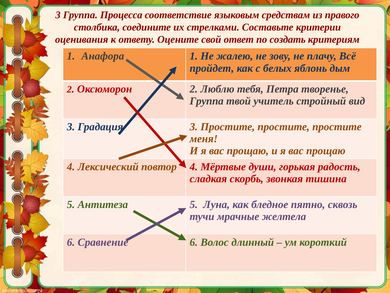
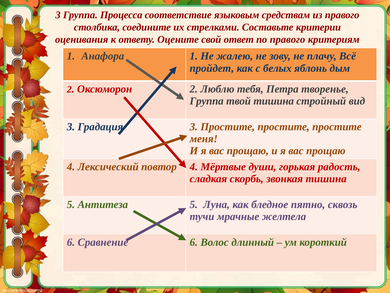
по создать: создать -> правого
твой учитель: учитель -> тишина
